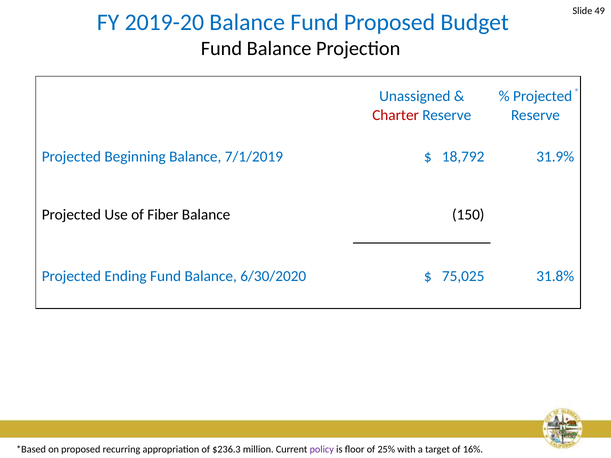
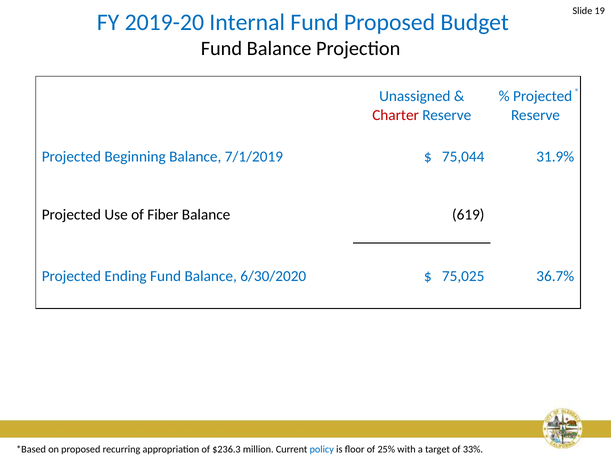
49: 49 -> 19
2019-20 Balance: Balance -> Internal
18,792: 18,792 -> 75,044
150: 150 -> 619
31.8%: 31.8% -> 36.7%
policy colour: purple -> blue
16%: 16% -> 33%
